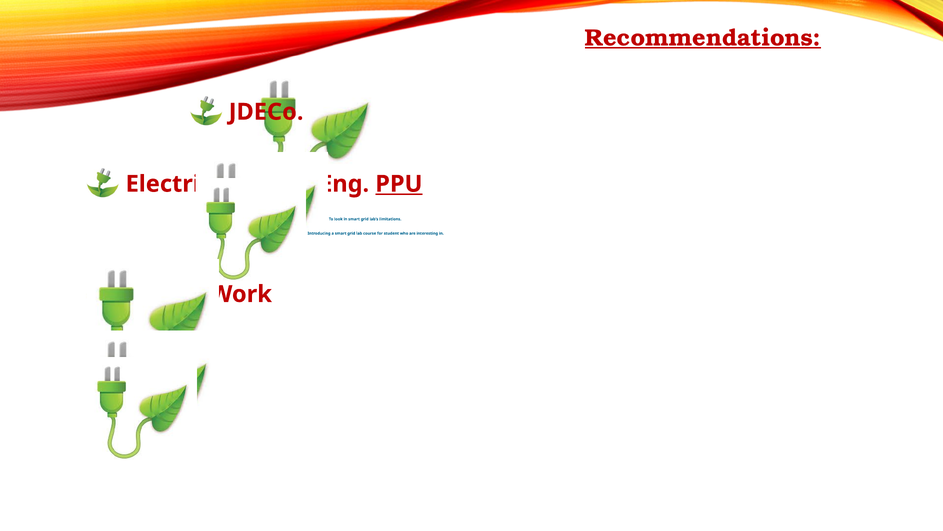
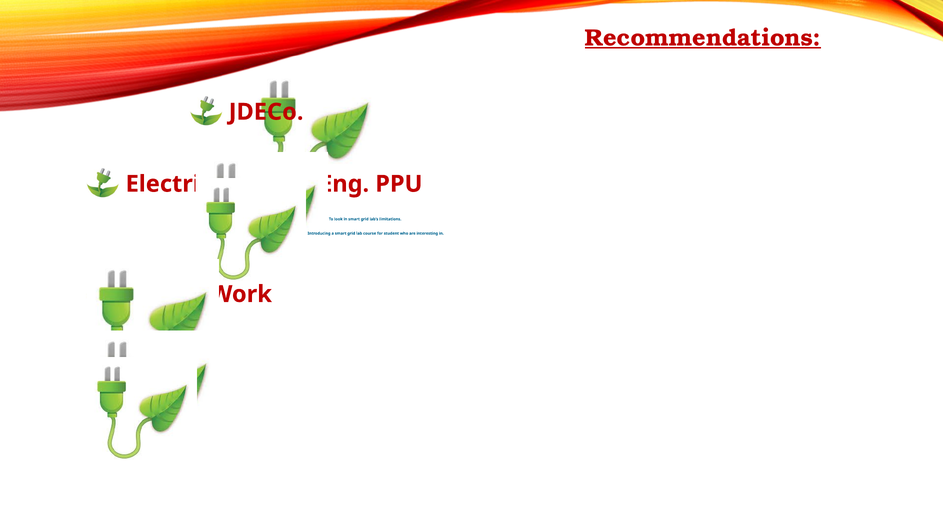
PPU underline: present -> none
